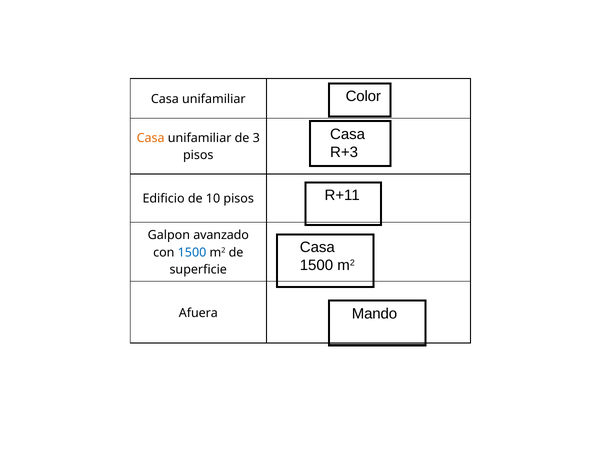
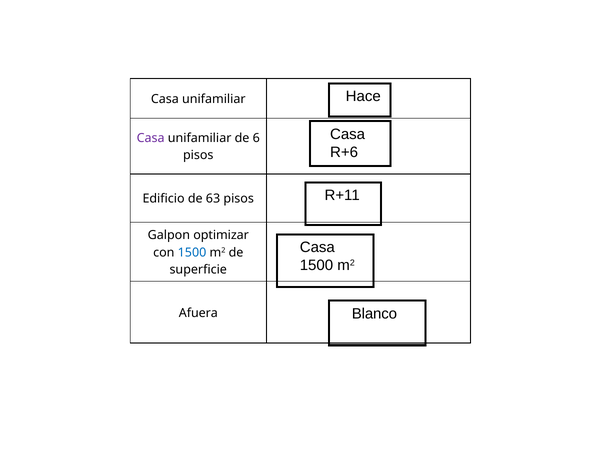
Color: Color -> Hace
Casa at (151, 138) colour: orange -> purple
3: 3 -> 6
R+3: R+3 -> R+6
10: 10 -> 63
avanzado: avanzado -> optimizar
Mando: Mando -> Blanco
